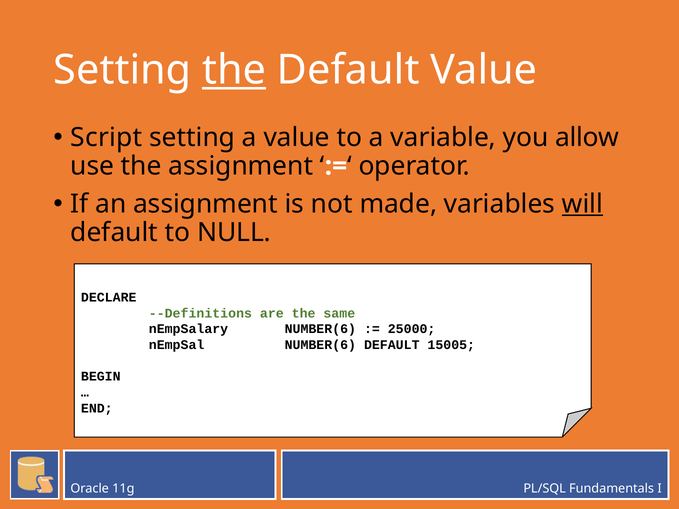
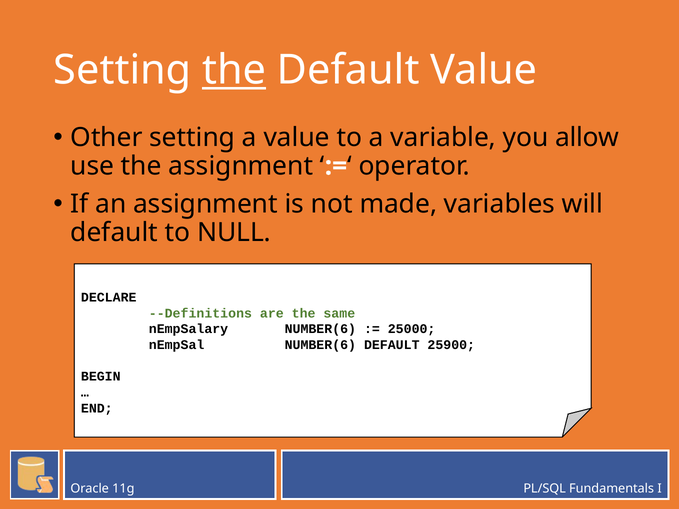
Script: Script -> Other
will underline: present -> none
15005: 15005 -> 25900
